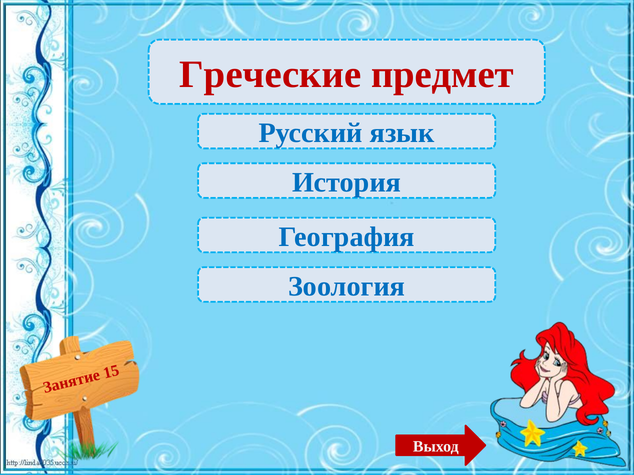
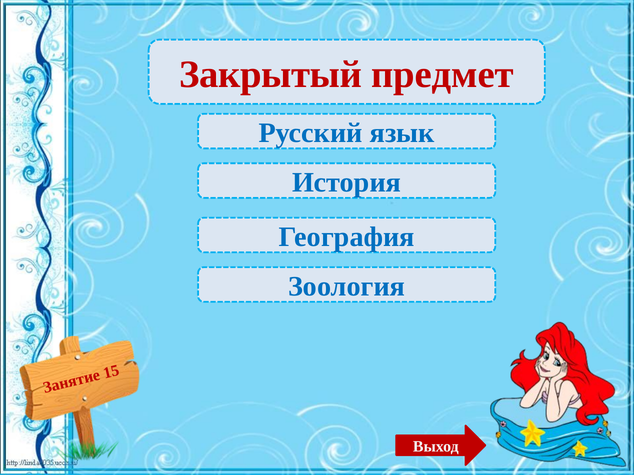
Греческие: Греческие -> Закрытый
